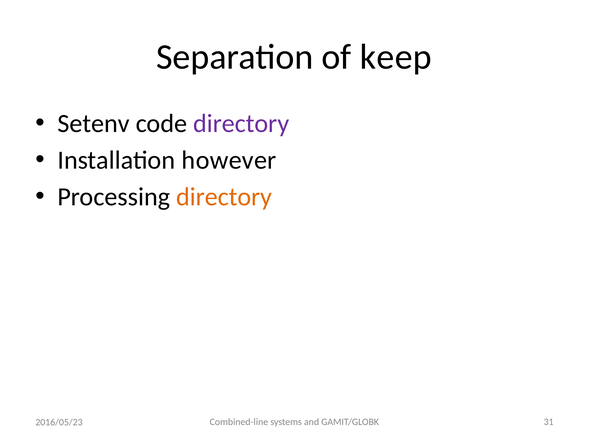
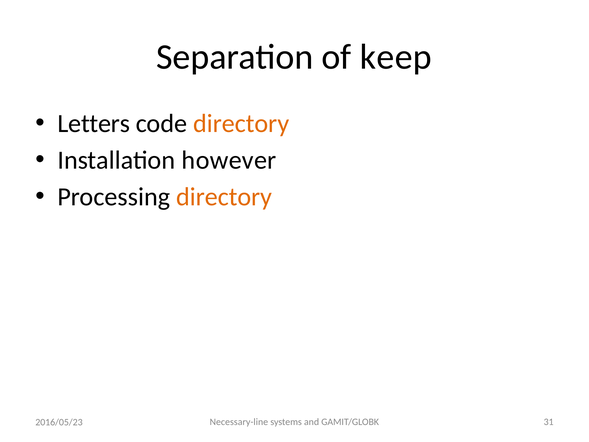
Setenv: Setenv -> Letters
directory at (241, 124) colour: purple -> orange
Combined-line: Combined-line -> Necessary-line
